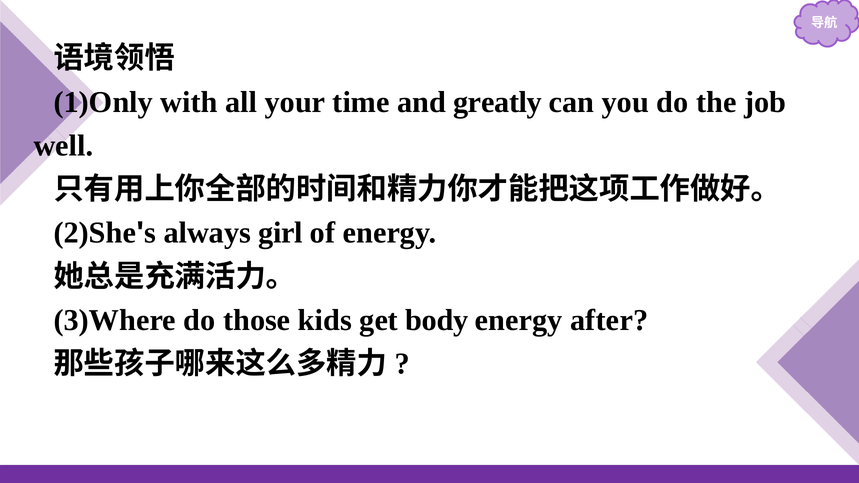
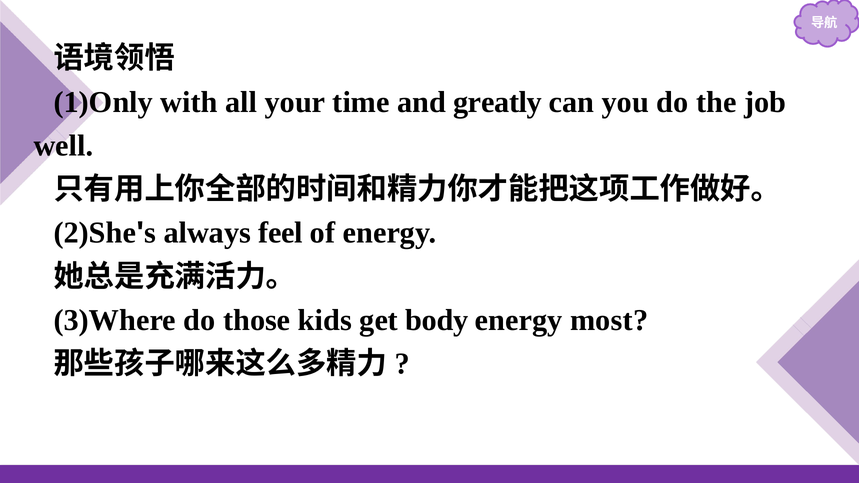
girl: girl -> feel
after: after -> most
